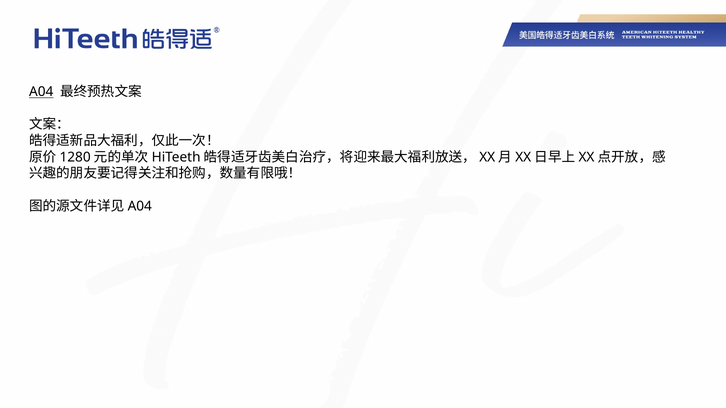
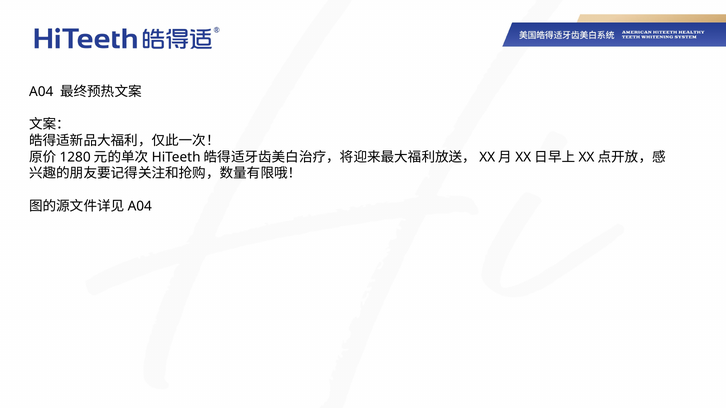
A04 underline: present -> none
